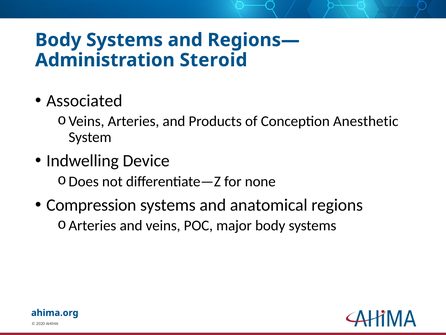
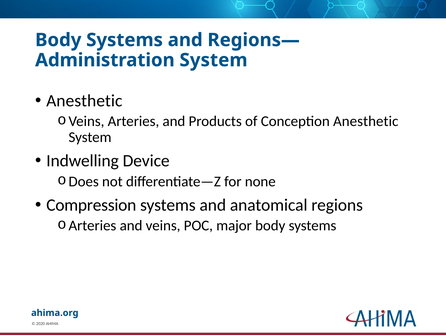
Administration Steroid: Steroid -> System
Associated at (84, 101): Associated -> Anesthetic
